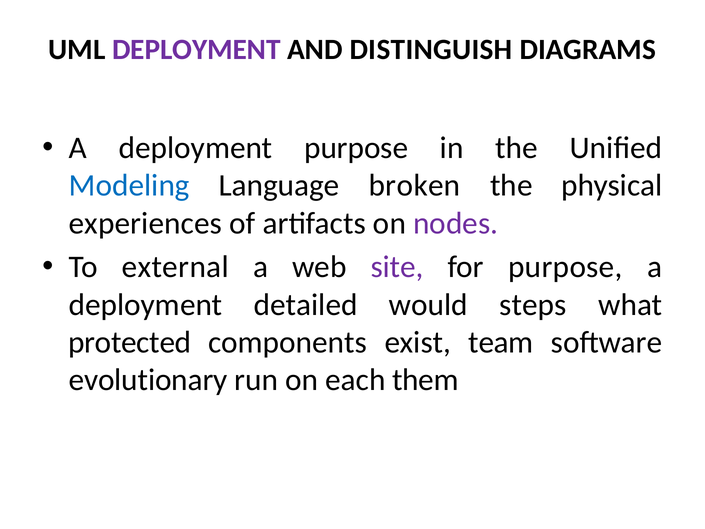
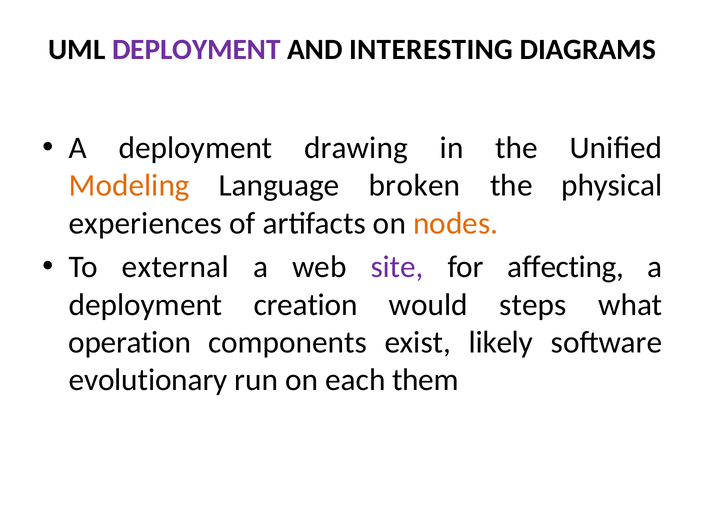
DISTINGUISH: DISTINGUISH -> INTERESTING
deployment purpose: purpose -> drawing
Modeling colour: blue -> orange
nodes colour: purple -> orange
for purpose: purpose -> affecting
detailed: detailed -> creation
protected: protected -> operation
team: team -> likely
